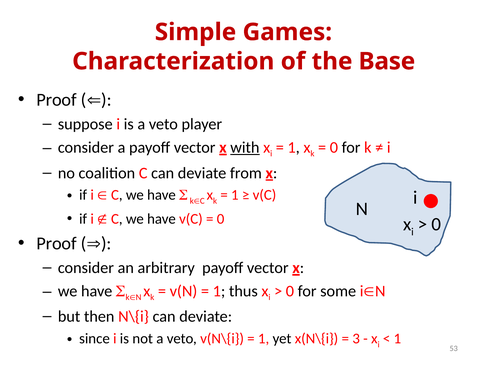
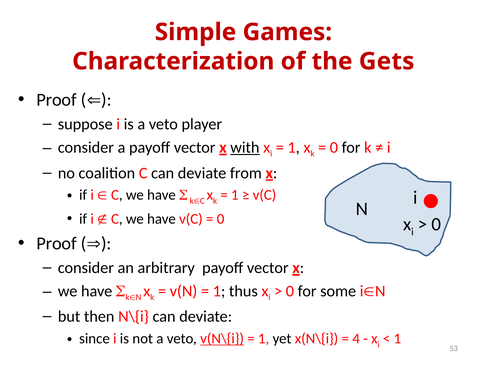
Base: Base -> Gets
v(N\{i underline: none -> present
3: 3 -> 4
